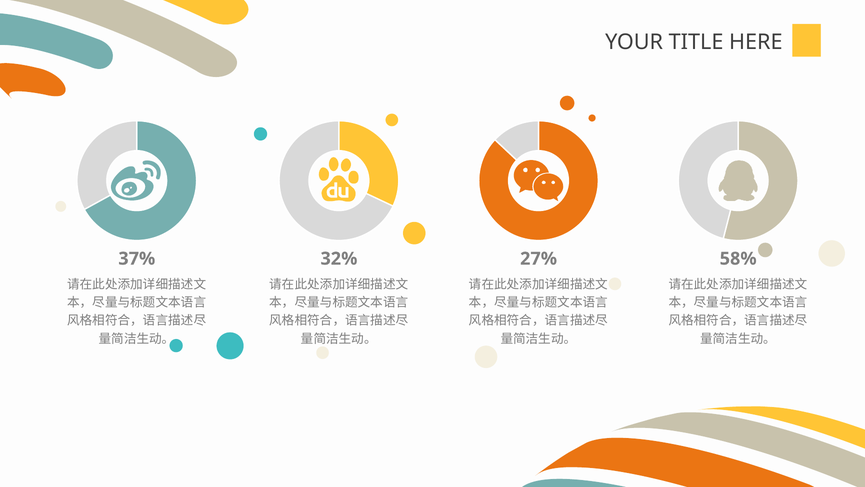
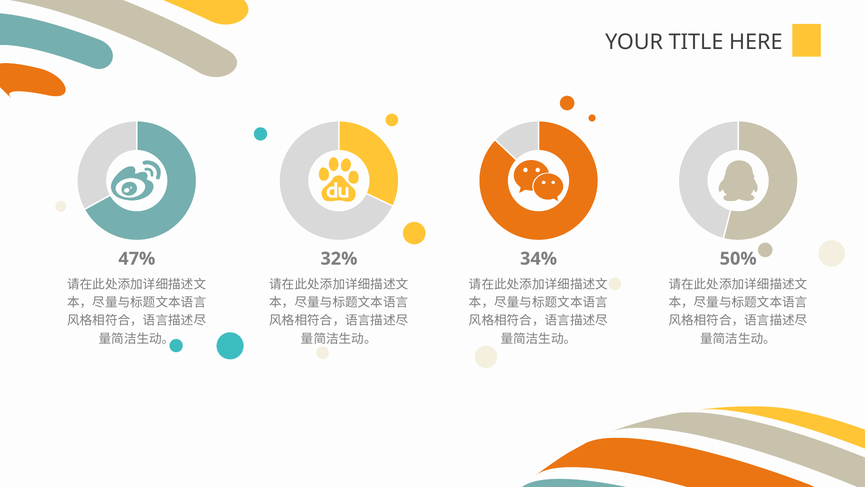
37%: 37% -> 47%
27%: 27% -> 34%
58%: 58% -> 50%
